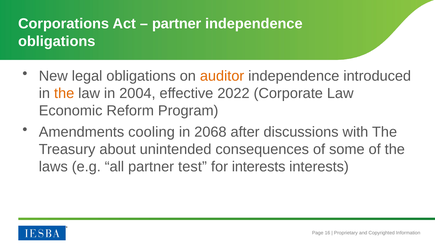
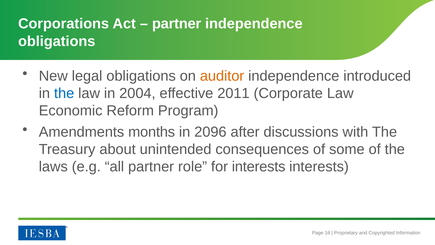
the at (64, 93) colour: orange -> blue
2022: 2022 -> 2011
cooling: cooling -> months
2068: 2068 -> 2096
test: test -> role
